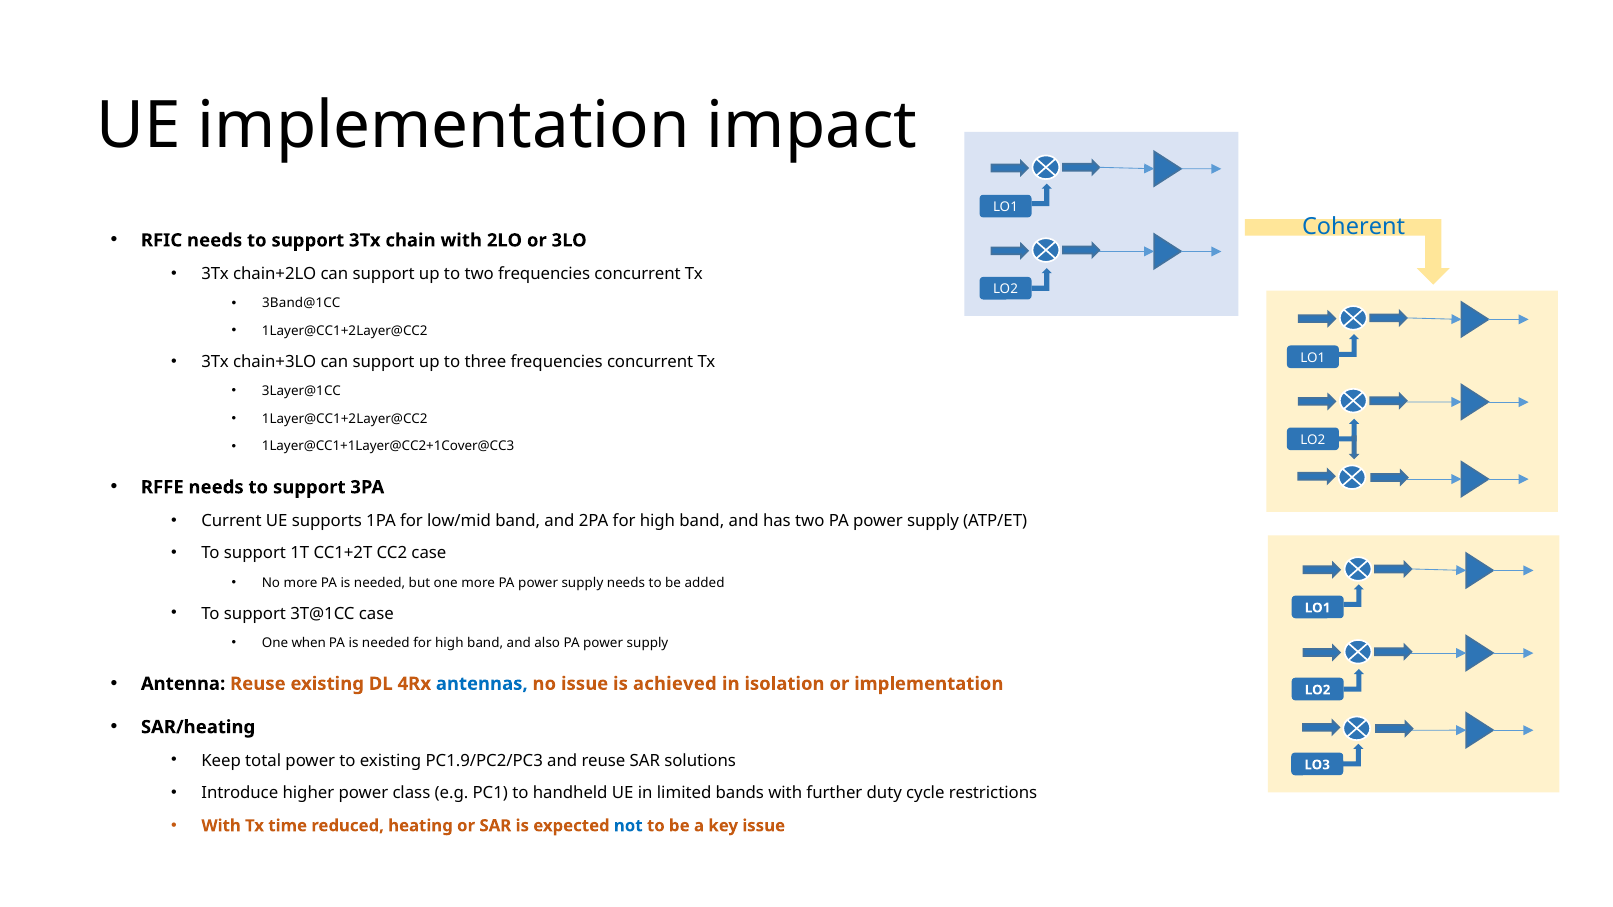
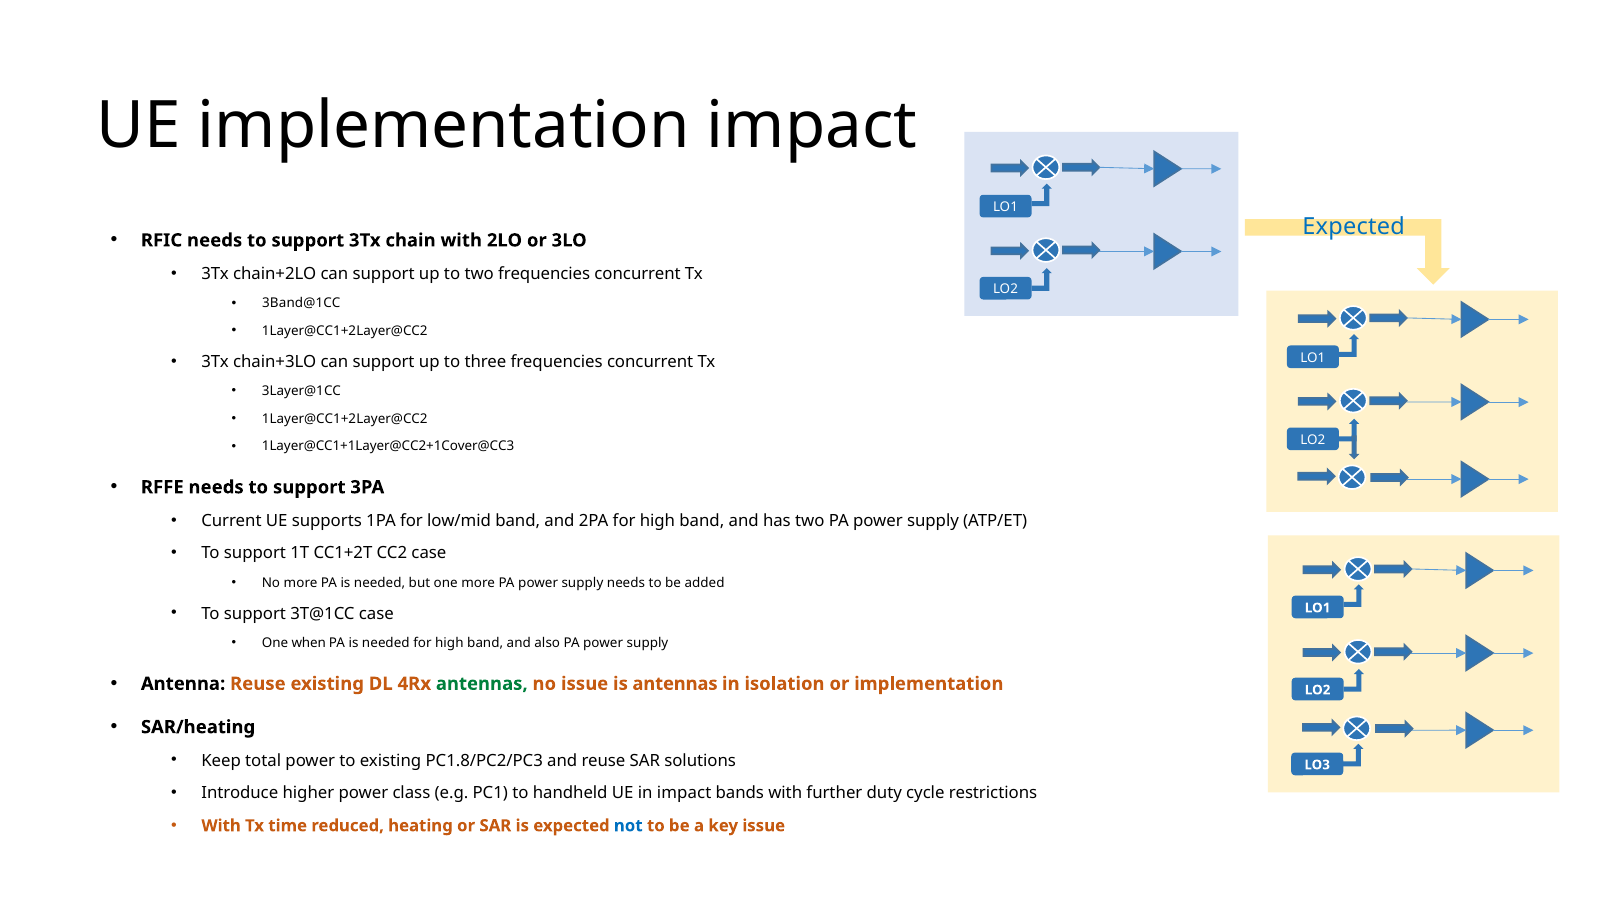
Coherent at (1354, 226): Coherent -> Expected
antennas at (482, 684) colour: blue -> green
is achieved: achieved -> antennas
PC1.9/PC2/PC3: PC1.9/PC2/PC3 -> PC1.8/PC2/PC3
in limited: limited -> impact
